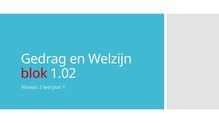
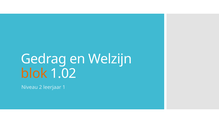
blok colour: red -> orange
